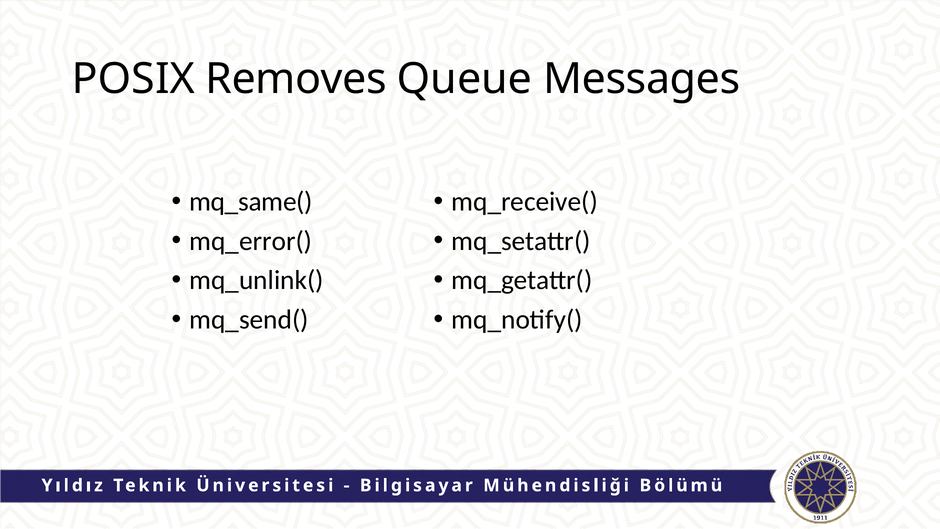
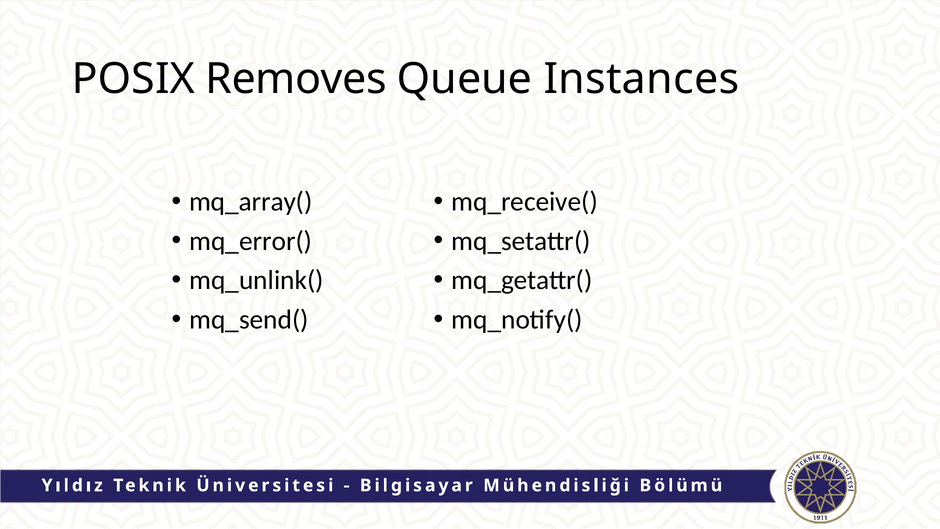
Messages: Messages -> Instances
mq_same(: mq_same( -> mq_array(
